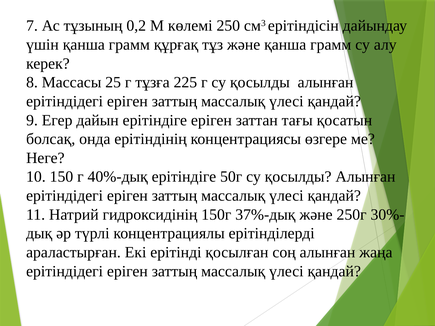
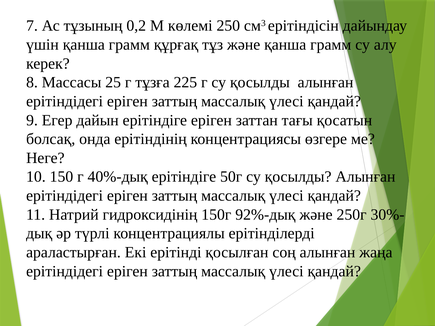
37%-дық: 37%-дық -> 92%-дық
